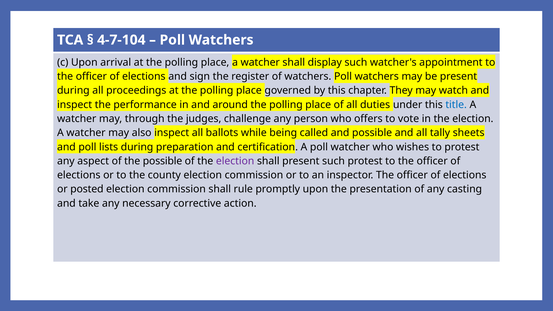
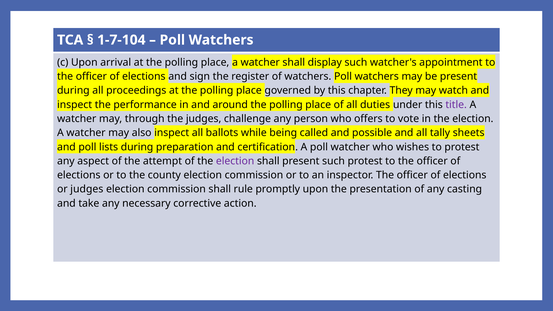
4-7-104: 4-7-104 -> 1-7-104
title colour: blue -> purple
the possible: possible -> attempt
or posted: posted -> judges
